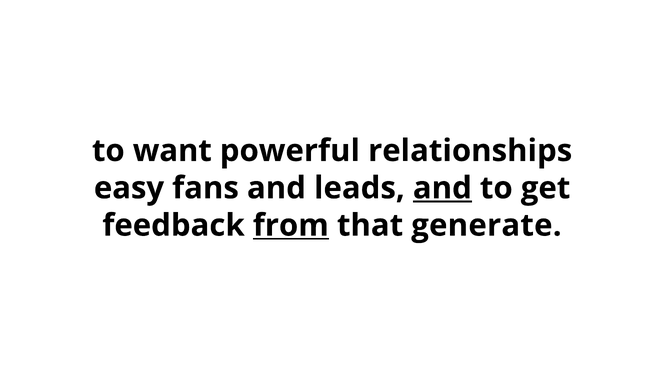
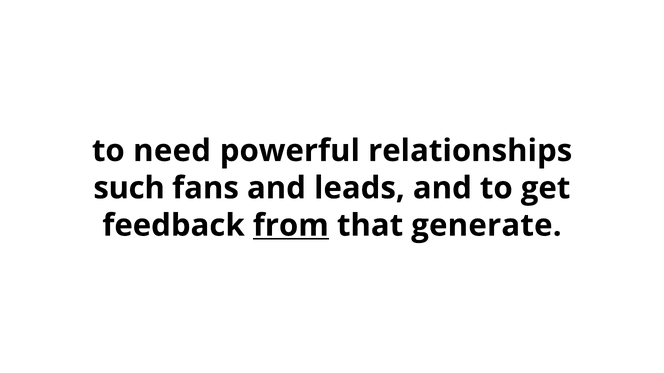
want: want -> need
easy: easy -> such
and at (442, 188) underline: present -> none
